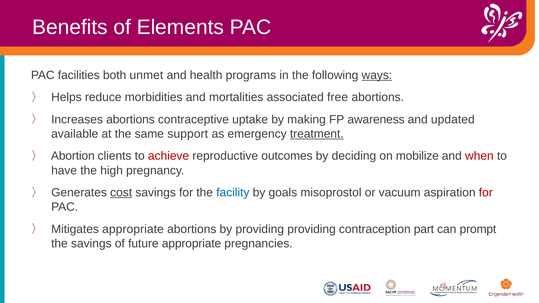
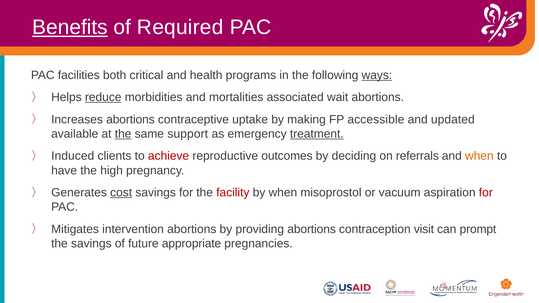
Benefits underline: none -> present
Elements: Elements -> Required
unmet: unmet -> critical
reduce underline: none -> present
free: free -> wait
awareness: awareness -> accessible
the at (123, 134) underline: none -> present
Abortion: Abortion -> Induced
mobilize: mobilize -> referrals
when at (479, 156) colour: red -> orange
facility colour: blue -> red
by goals: goals -> when
Mitigates appropriate: appropriate -> intervention
providing providing: providing -> abortions
part: part -> visit
